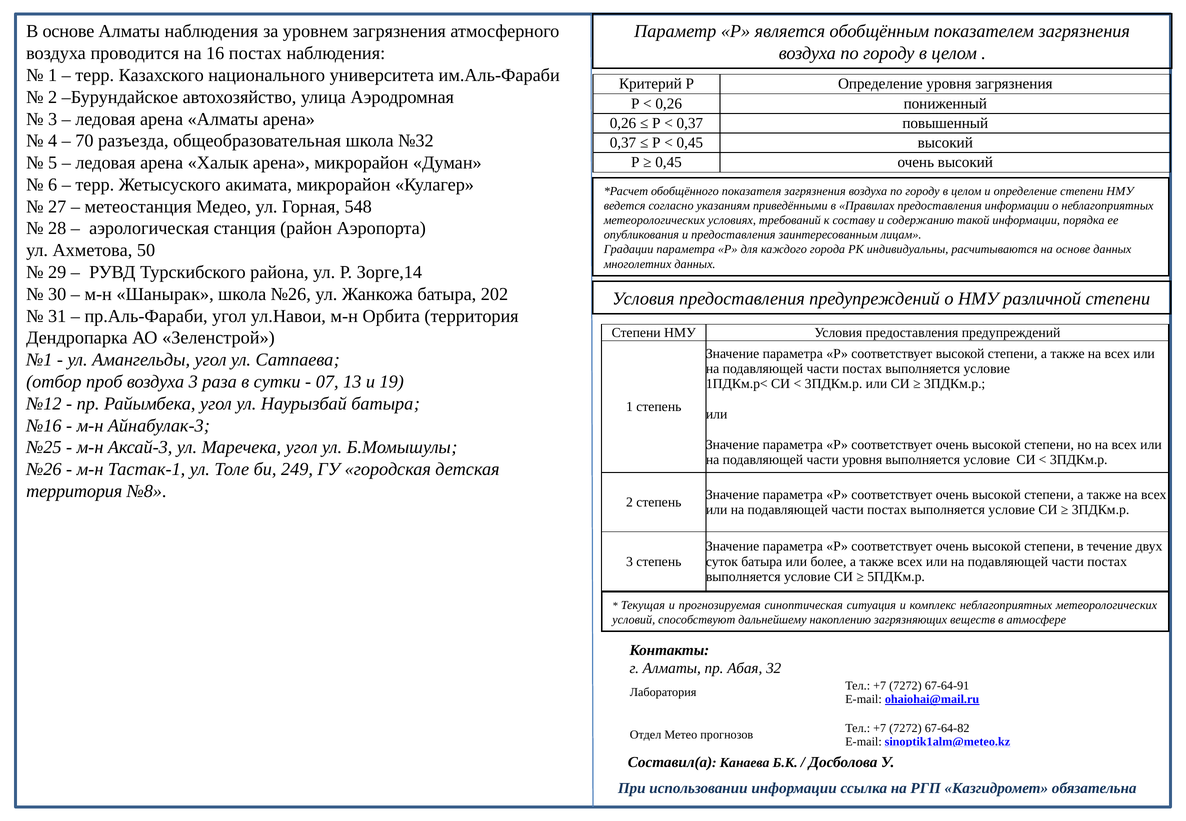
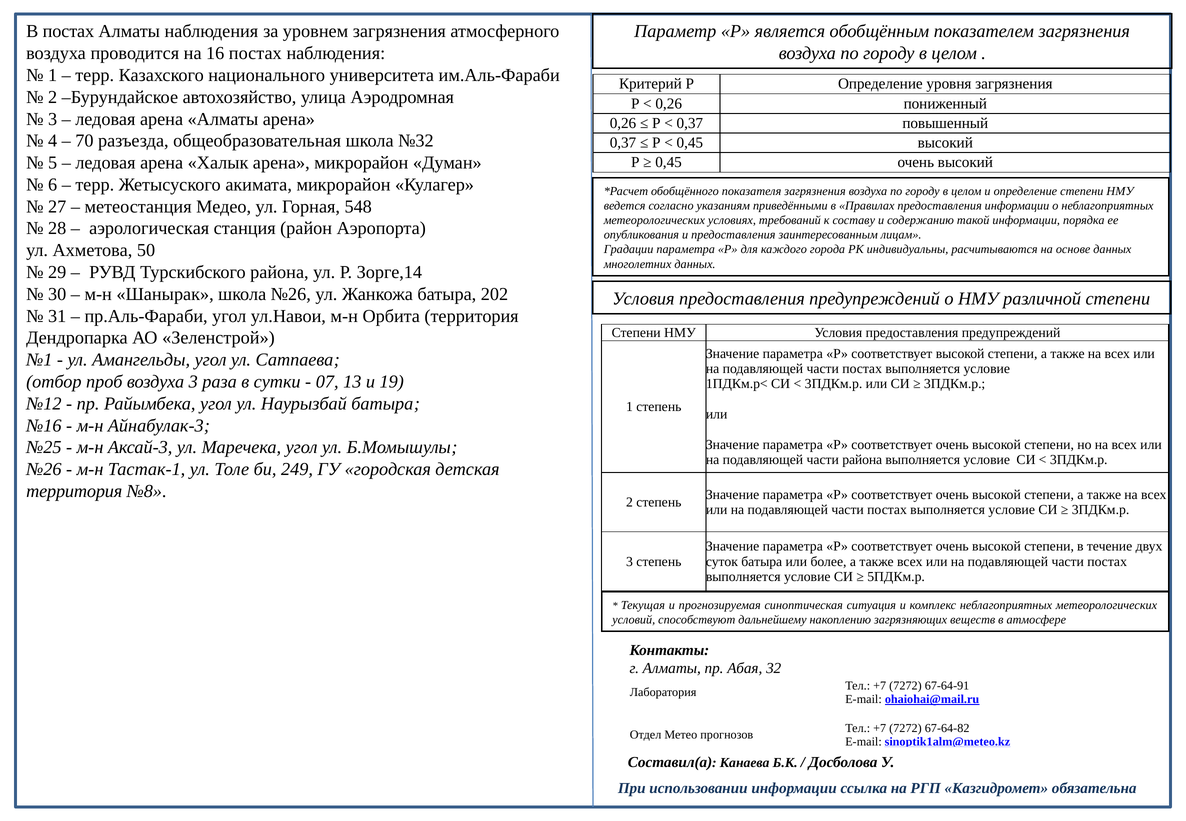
В основе: основе -> постах
части уровня: уровня -> района
